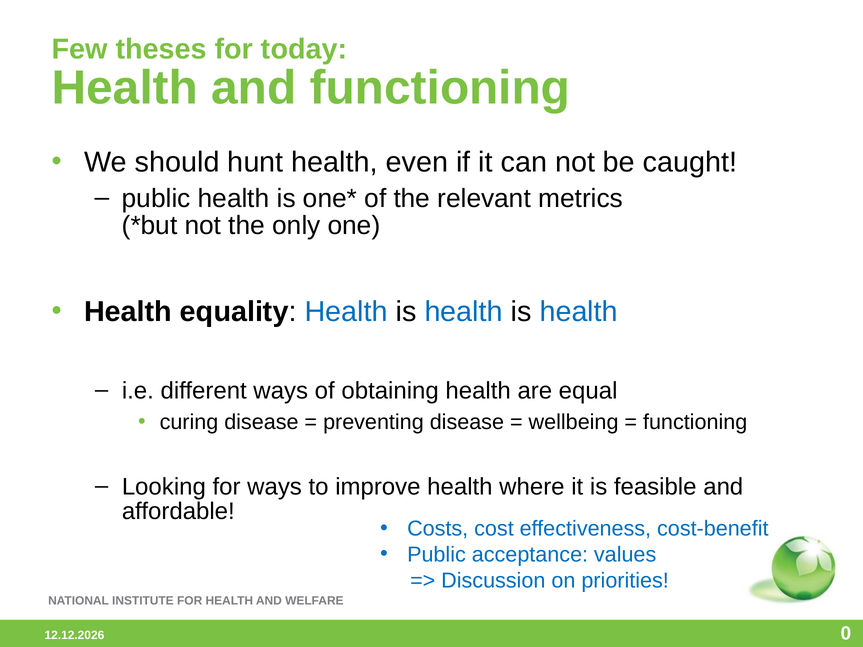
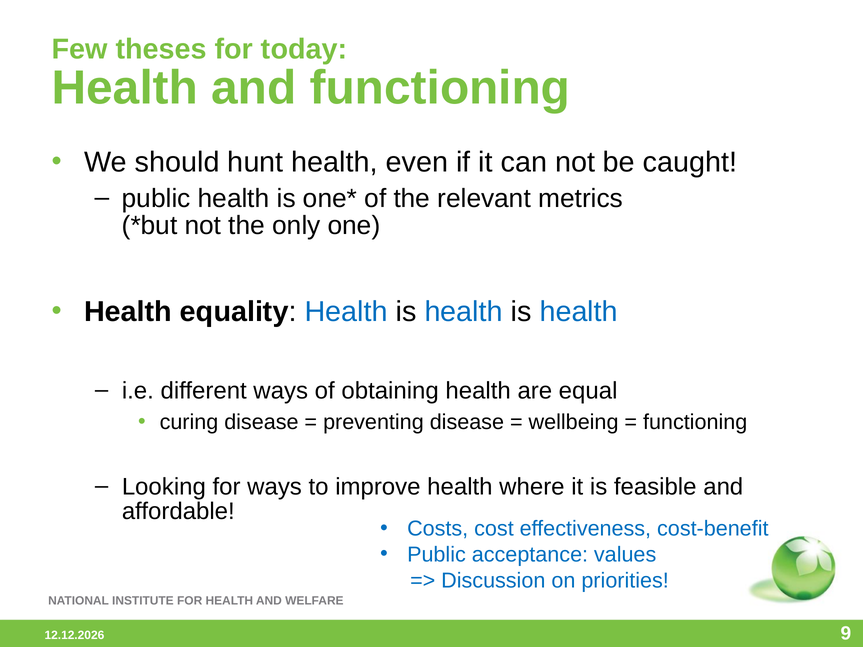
0: 0 -> 9
